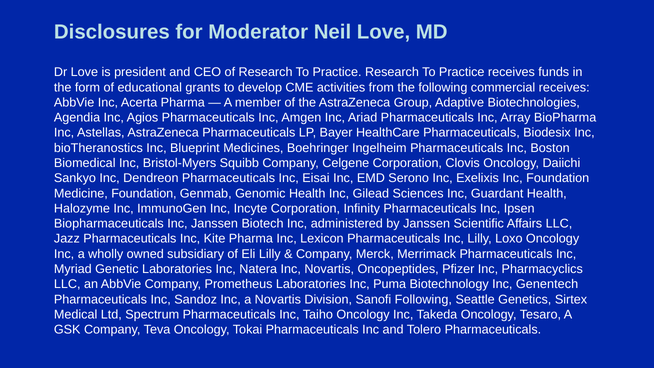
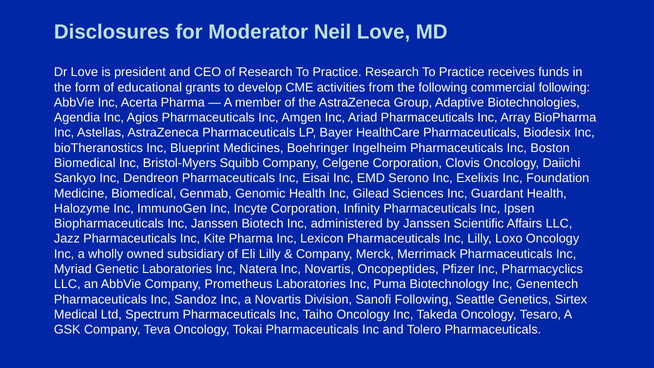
commercial receives: receives -> following
Medicine Foundation: Foundation -> Biomedical
